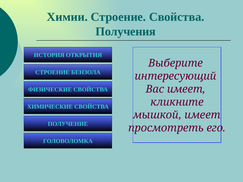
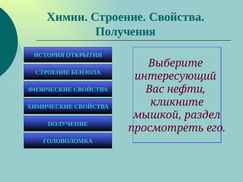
Вас имеет: имеет -> нефти
мышкой имеет: имеет -> раздел
